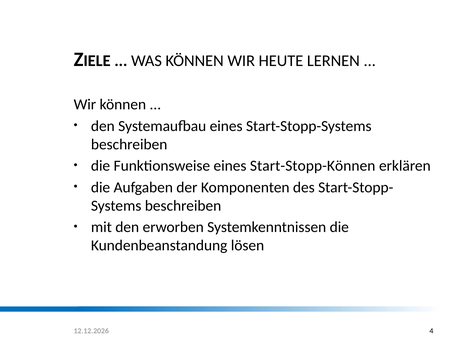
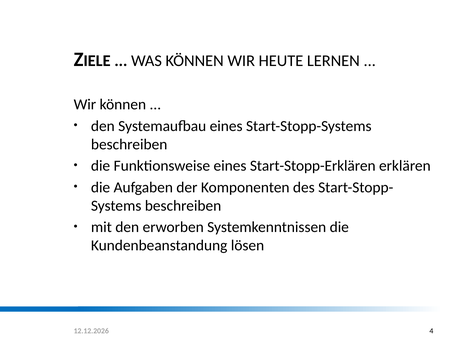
Start-Stopp-Können: Start-Stopp-Können -> Start-Stopp-Erklären
